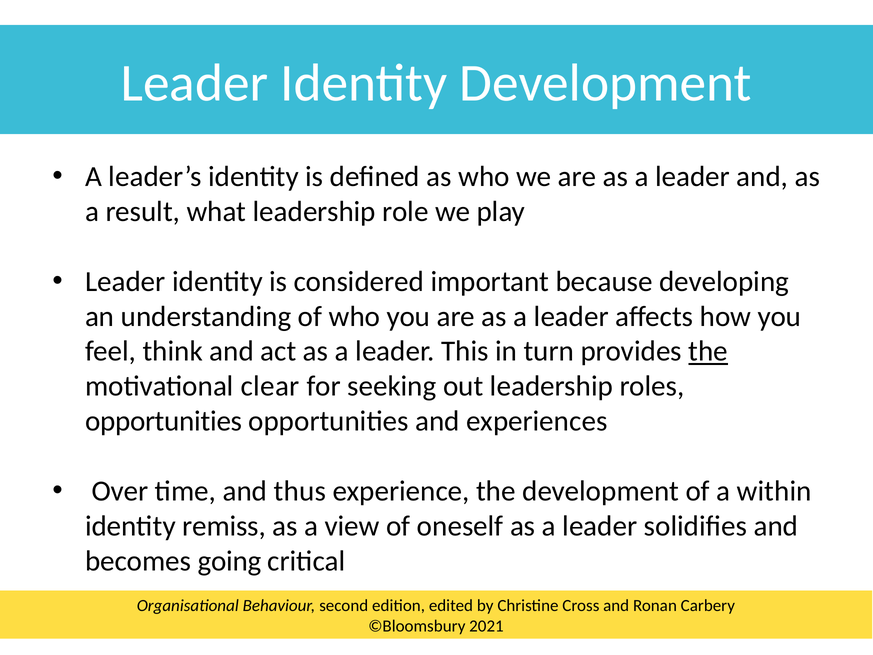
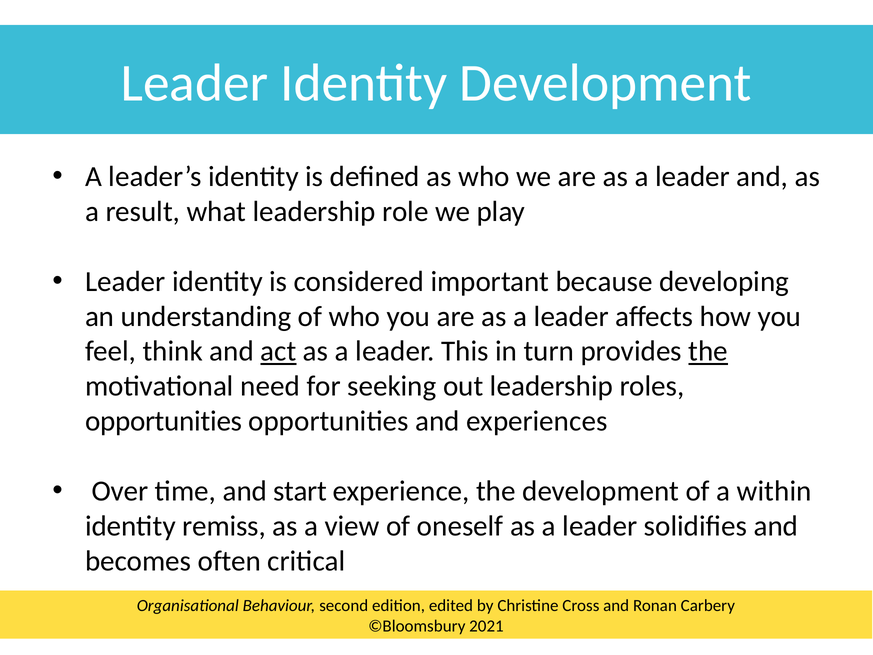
act underline: none -> present
clear: clear -> need
thus: thus -> start
going: going -> often
